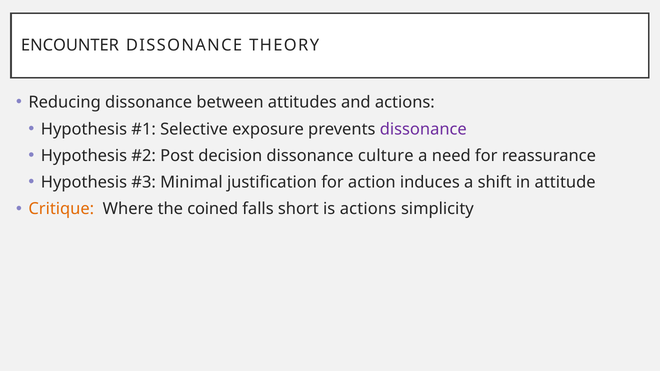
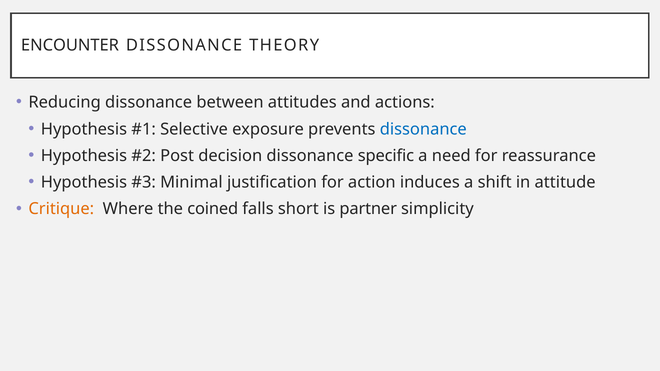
dissonance at (423, 129) colour: purple -> blue
culture: culture -> specific
is actions: actions -> partner
